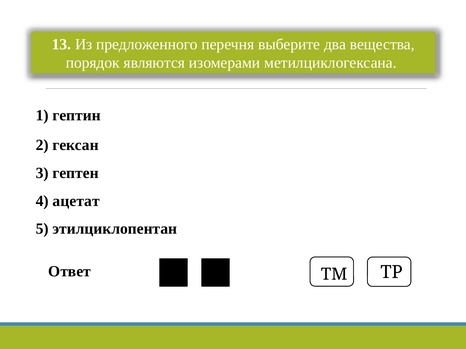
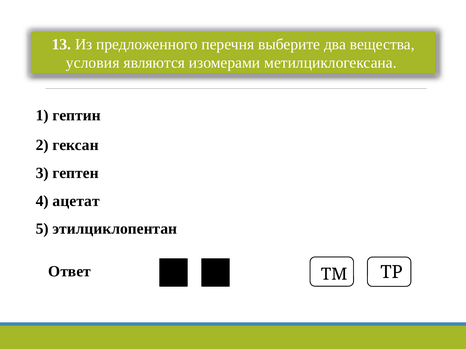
порядок: порядок -> условия
